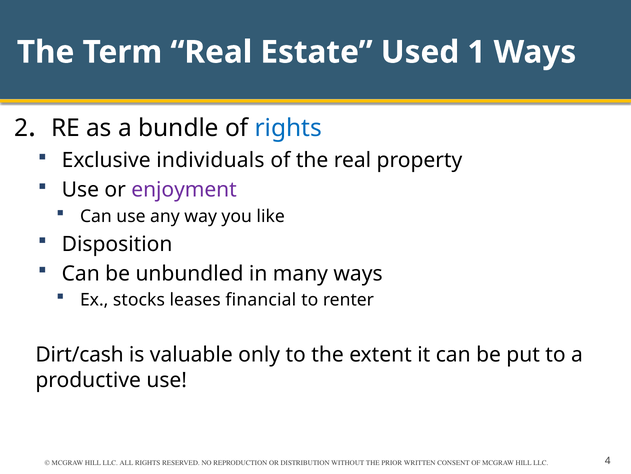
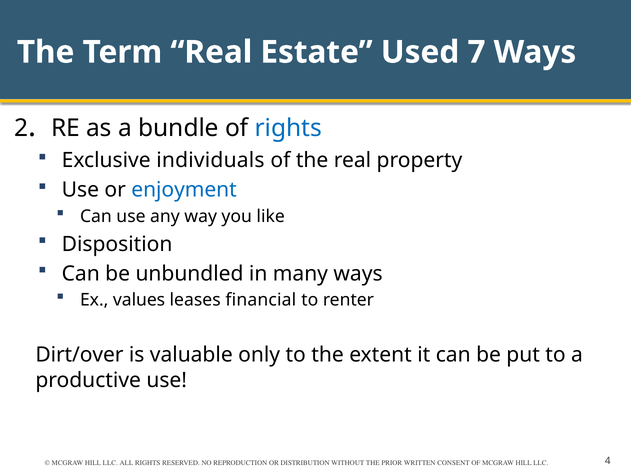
1: 1 -> 7
enjoyment colour: purple -> blue
stocks: stocks -> values
Dirt/cash: Dirt/cash -> Dirt/over
